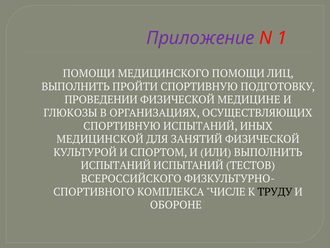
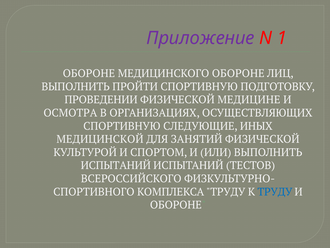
ПОМОЩИ at (89, 73): ПОМОЩИ -> ОБОРОНЕ
МЕДИЦИНСКОГО ПОМОЩИ: ПОМОЩИ -> ОБОРОНЕ
ГЛЮКОЗЫ: ГЛЮКОЗЫ -> ОСМОТРА
СПОРТИВНУЮ ИСПЫТАНИЙ: ИСПЫТАНИЙ -> СЛЕДУЮЩИЕ
КОМПЛЕКСА ЧИСЛЕ: ЧИСЛЕ -> ТРУДУ
ТРУДУ at (275, 192) colour: black -> blue
